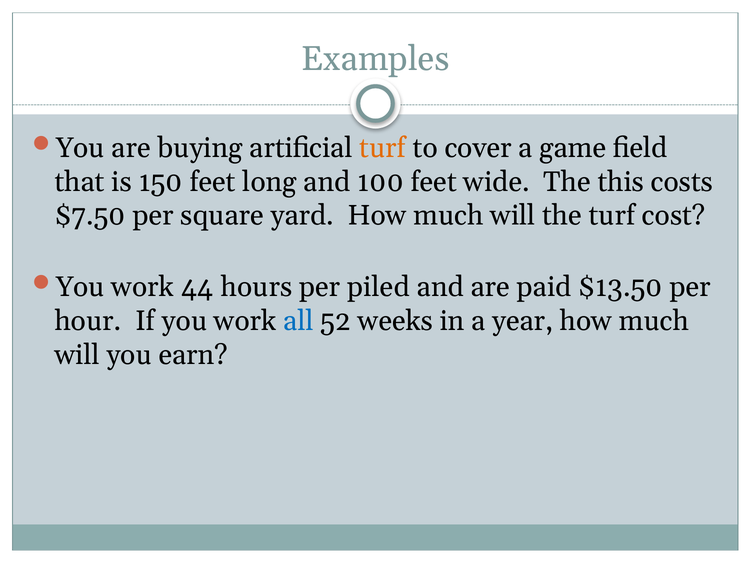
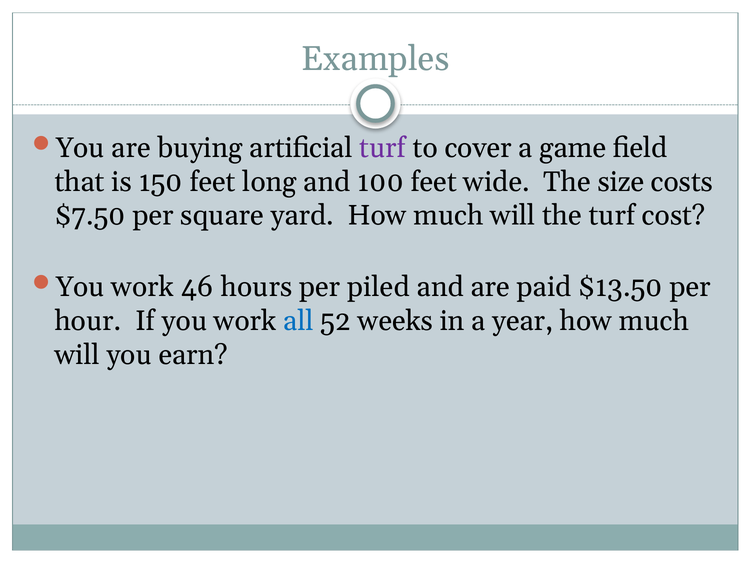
turf at (383, 148) colour: orange -> purple
this: this -> size
44: 44 -> 46
